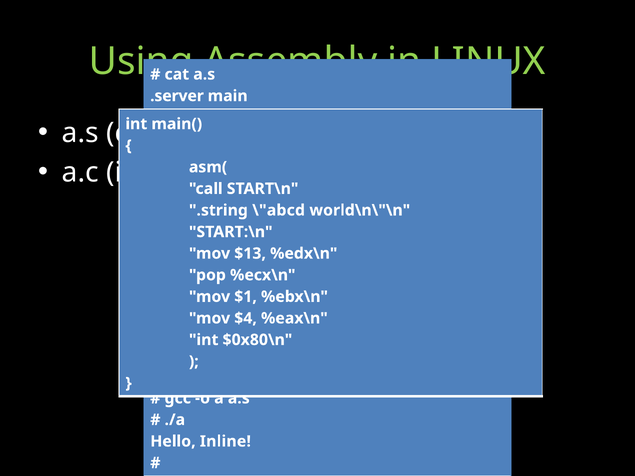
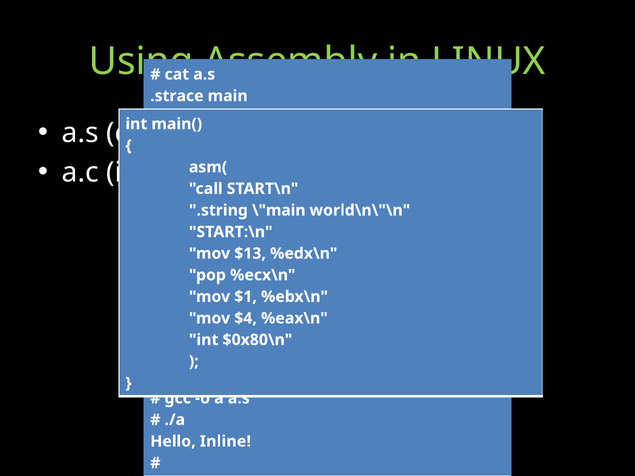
.server: .server -> .strace
\"abcd: \"abcd -> \"main
